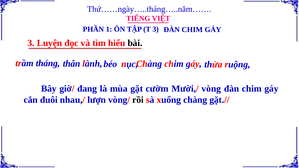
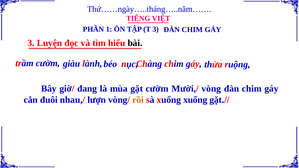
trầm tháng: tháng -> cườm
thân: thân -> giàu
rồi colour: black -> orange
xuống chàng: chàng -> xuống
